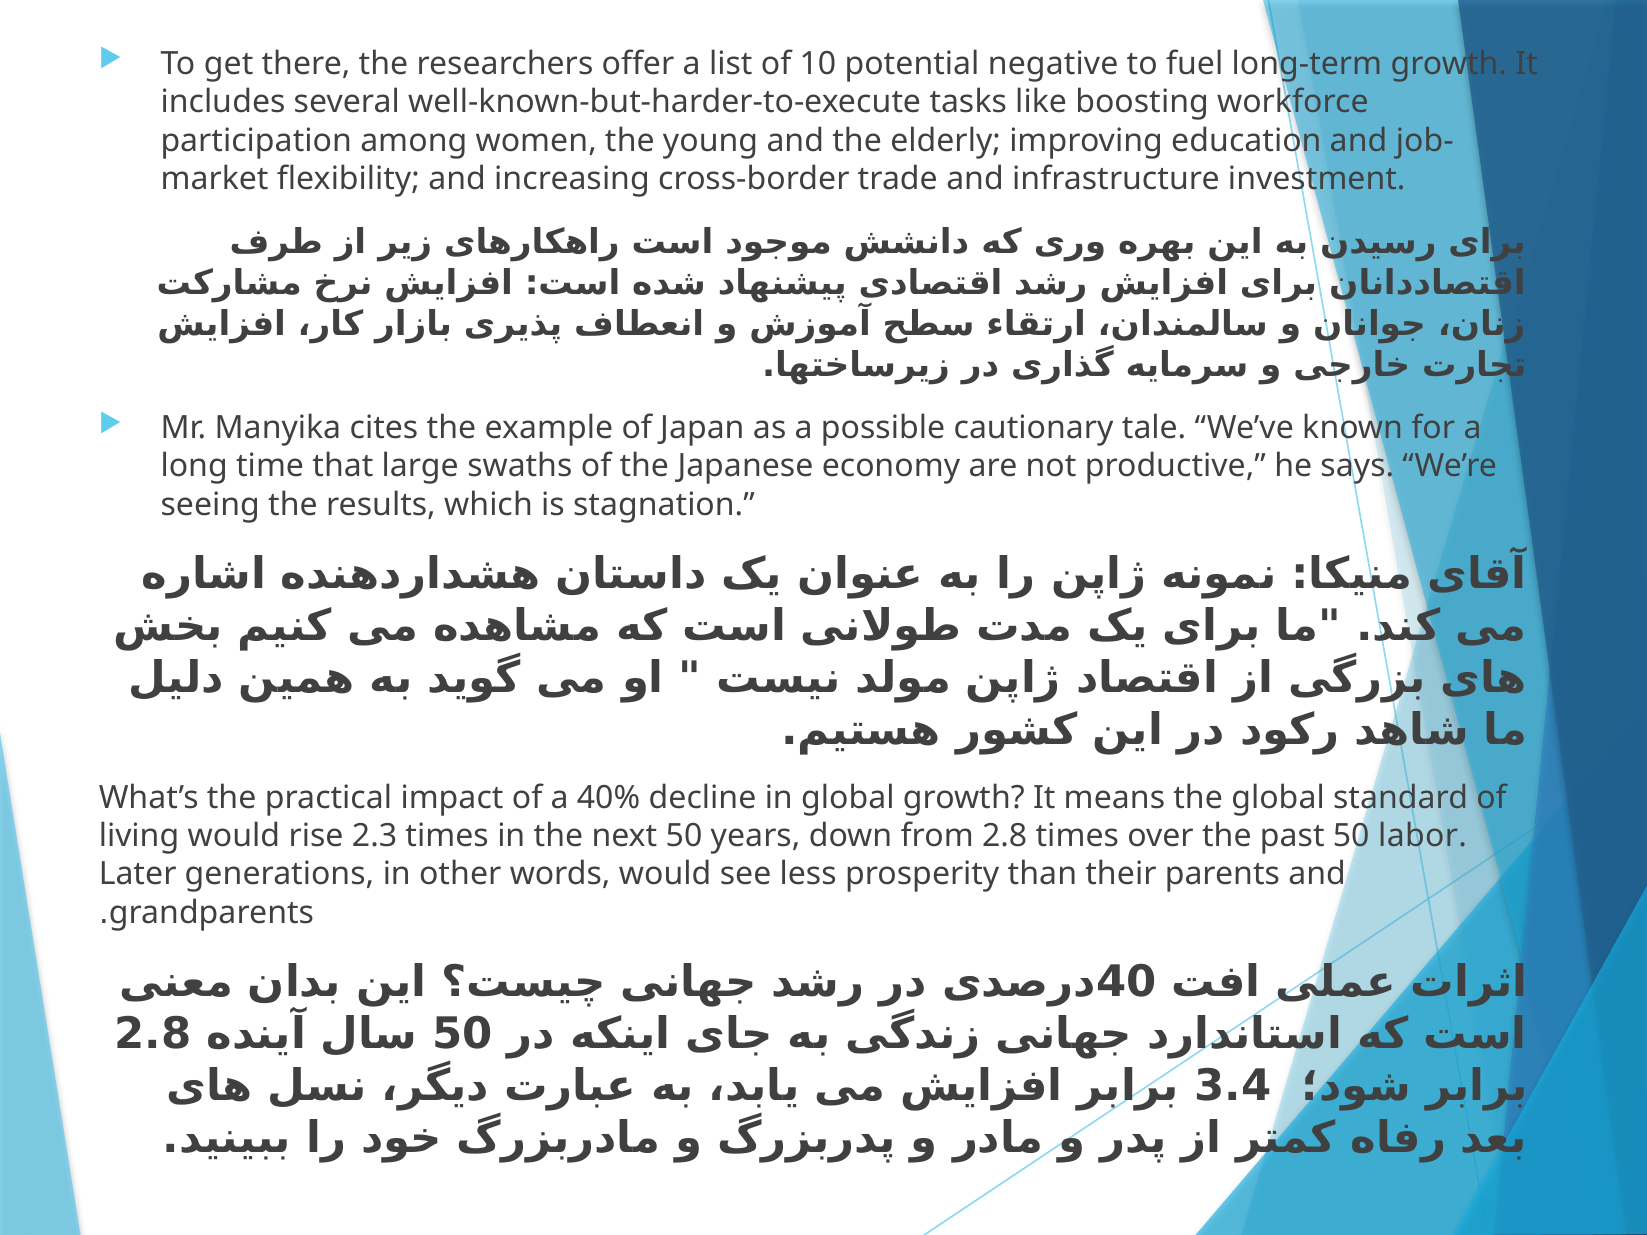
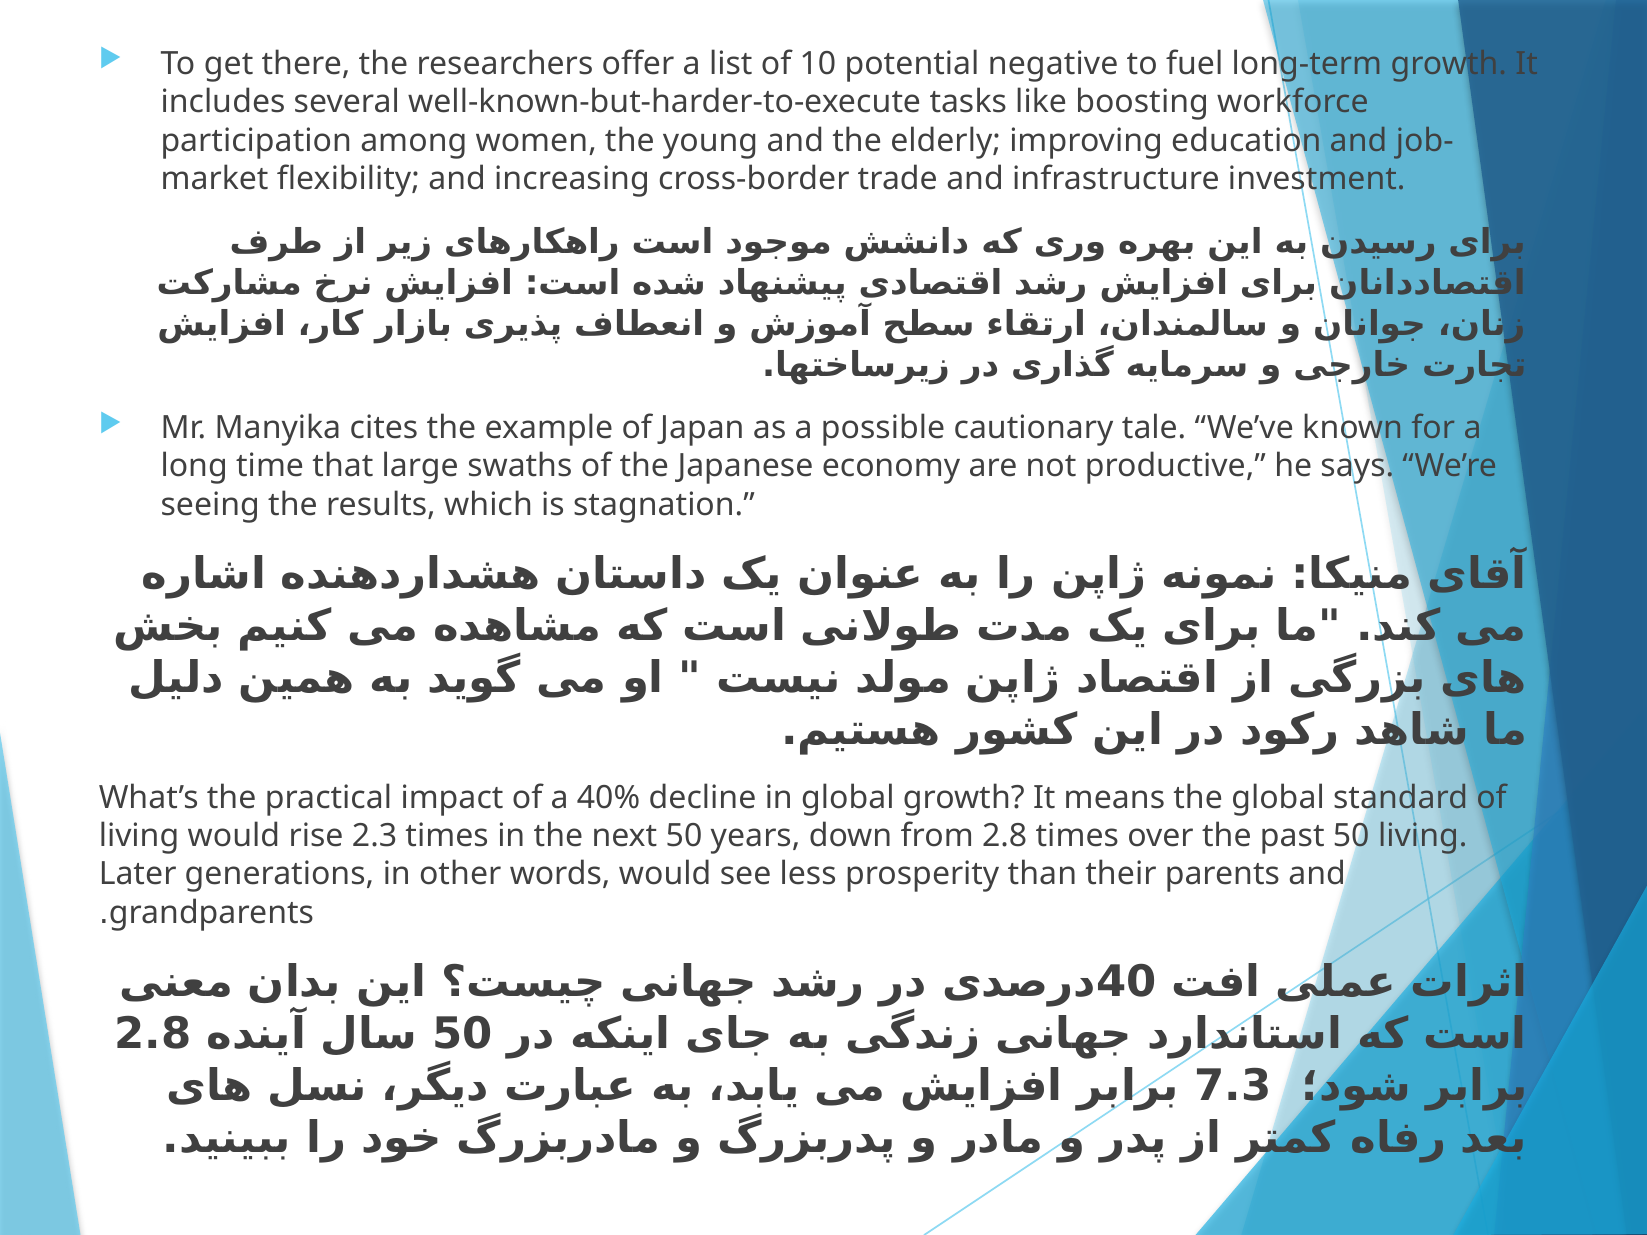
50 labor: labor -> living
3.4: 3.4 -> 7.3
